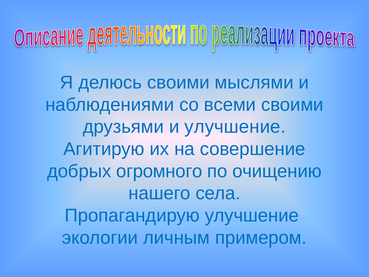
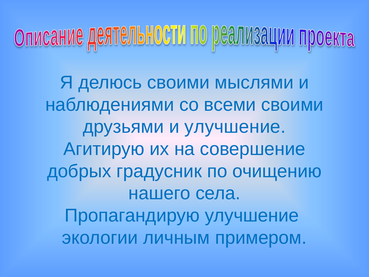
огромного: огромного -> градусник
